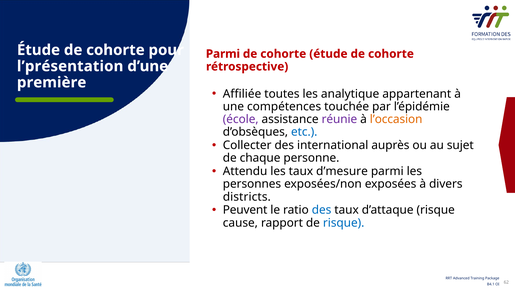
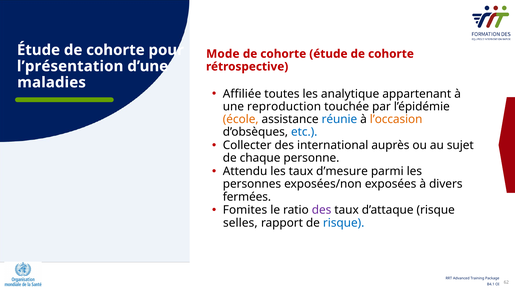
Parmi at (223, 54): Parmi -> Mode
première: première -> maladies
compétences: compétences -> reproduction
école colour: purple -> orange
réunie colour: purple -> blue
districts: districts -> fermées
Peuvent: Peuvent -> Fomites
des at (322, 210) colour: blue -> purple
cause: cause -> selles
